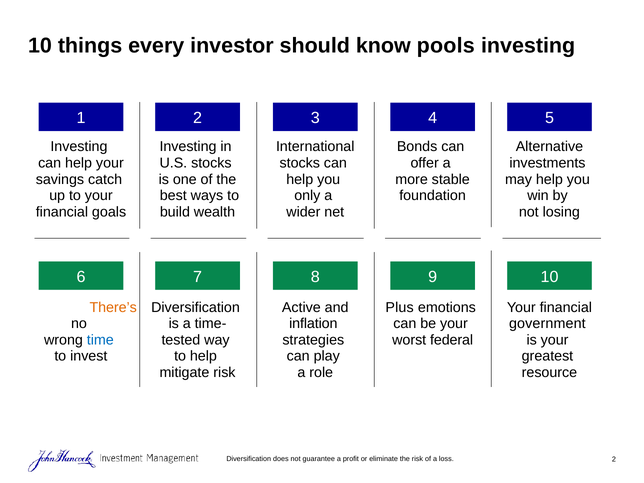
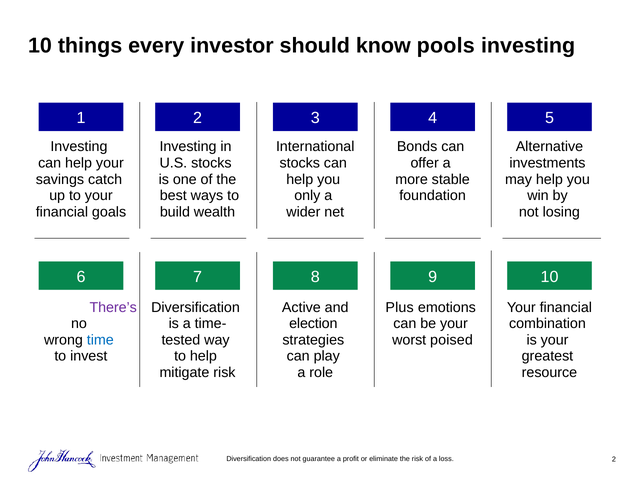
There’s colour: orange -> purple
inflation: inflation -> election
government: government -> combination
federal: federal -> poised
